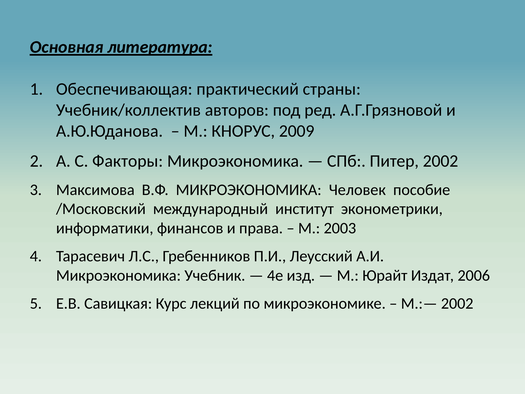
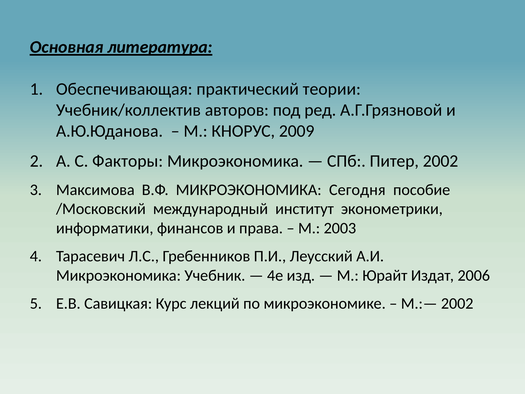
страны: страны -> теории
Человек: Человек -> Сегодня
